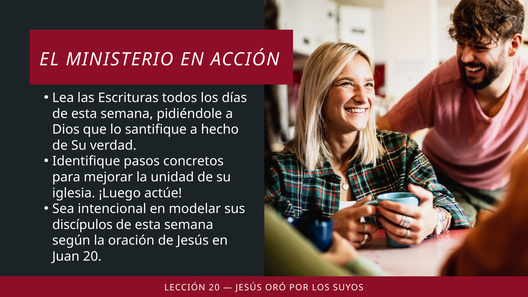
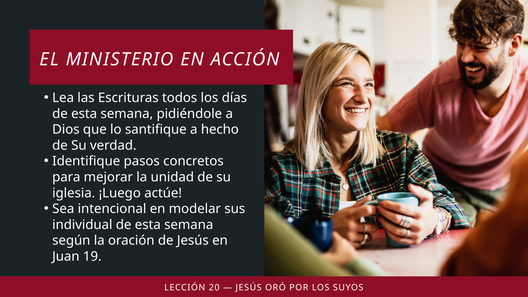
discípulos: discípulos -> individual
Juan 20: 20 -> 19
